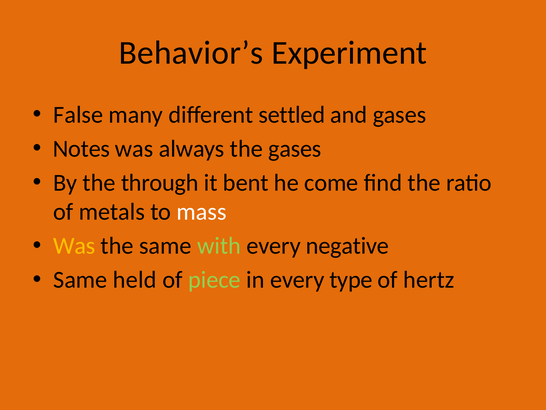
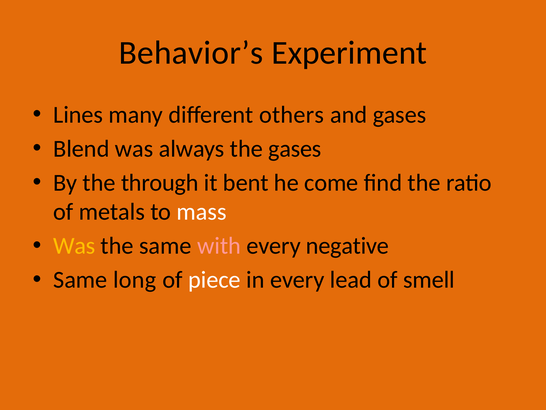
False: False -> Lines
settled: settled -> others
Notes: Notes -> Blend
with colour: light green -> pink
held: held -> long
piece colour: light green -> white
type: type -> lead
hertz: hertz -> smell
